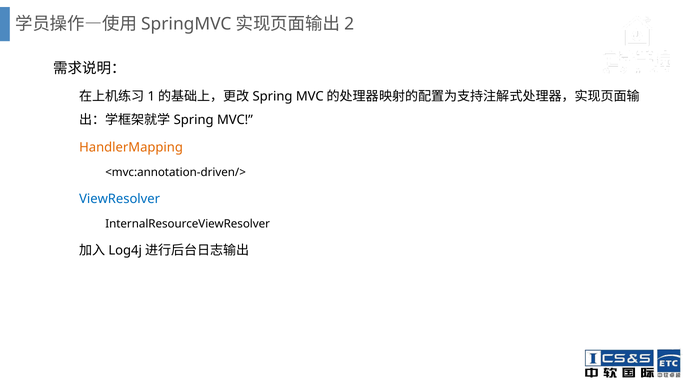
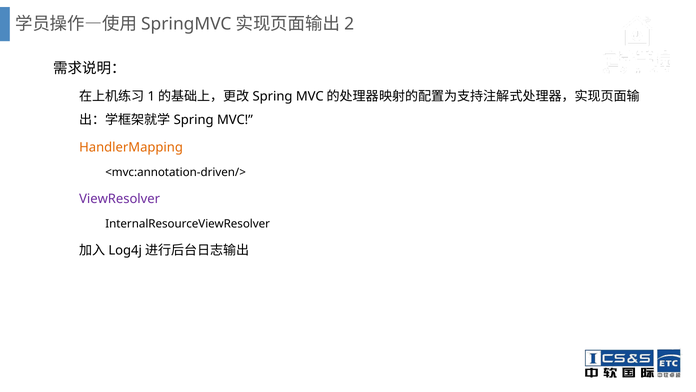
ViewResolver colour: blue -> purple
